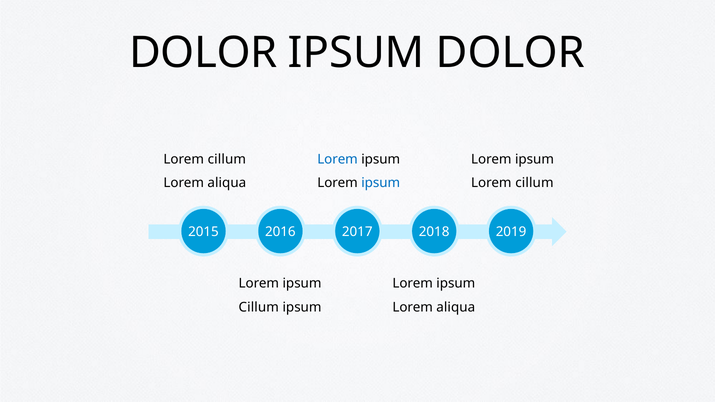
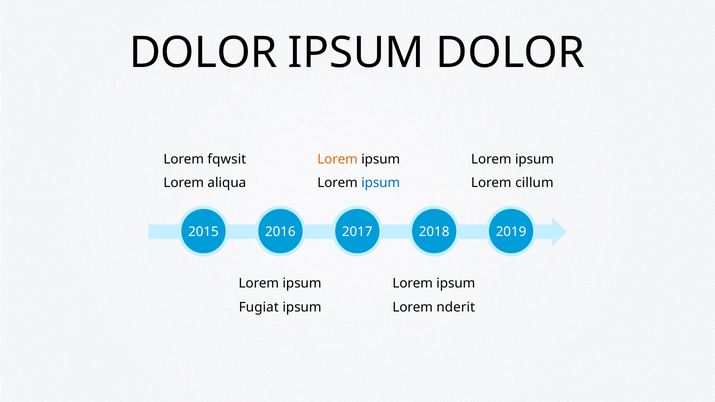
cillum at (227, 159): cillum -> fqwsit
Lorem at (338, 159) colour: blue -> orange
Cillum at (259, 307): Cillum -> Fugiat
aliqua at (456, 307): aliqua -> nderit
